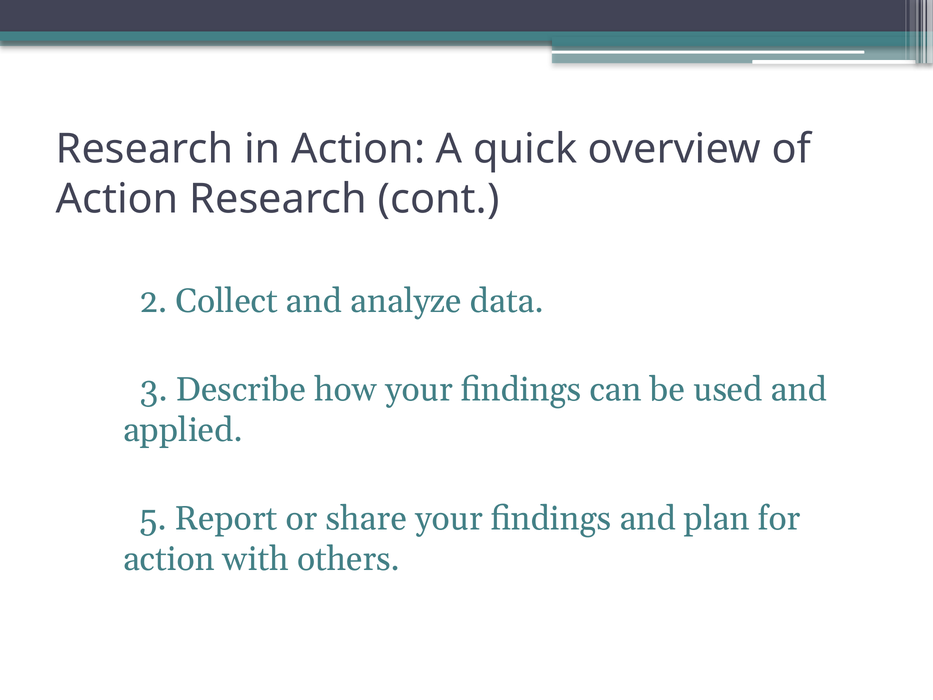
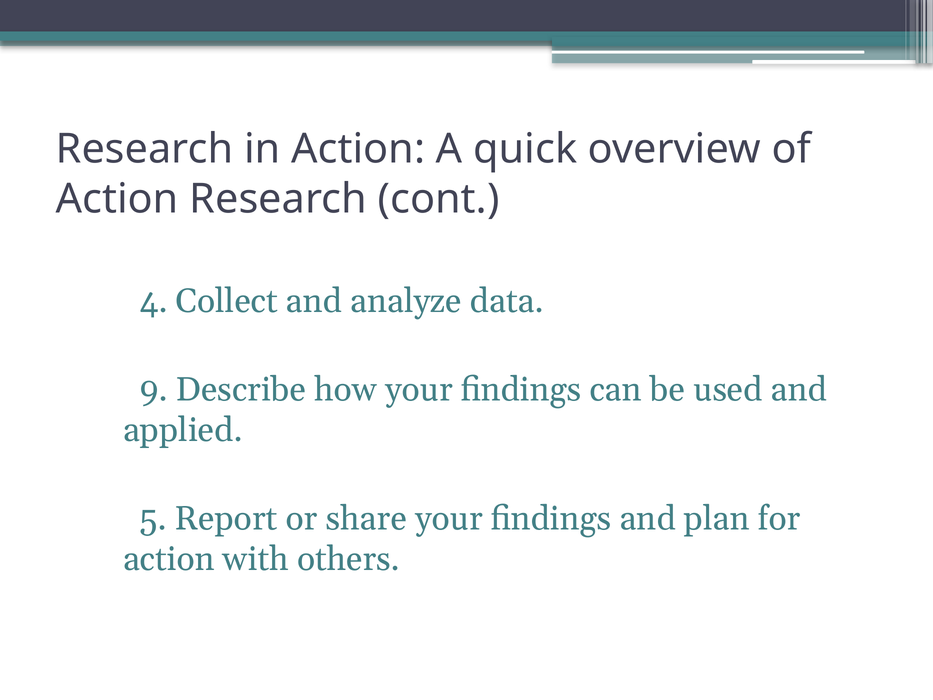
2: 2 -> 4
3: 3 -> 9
